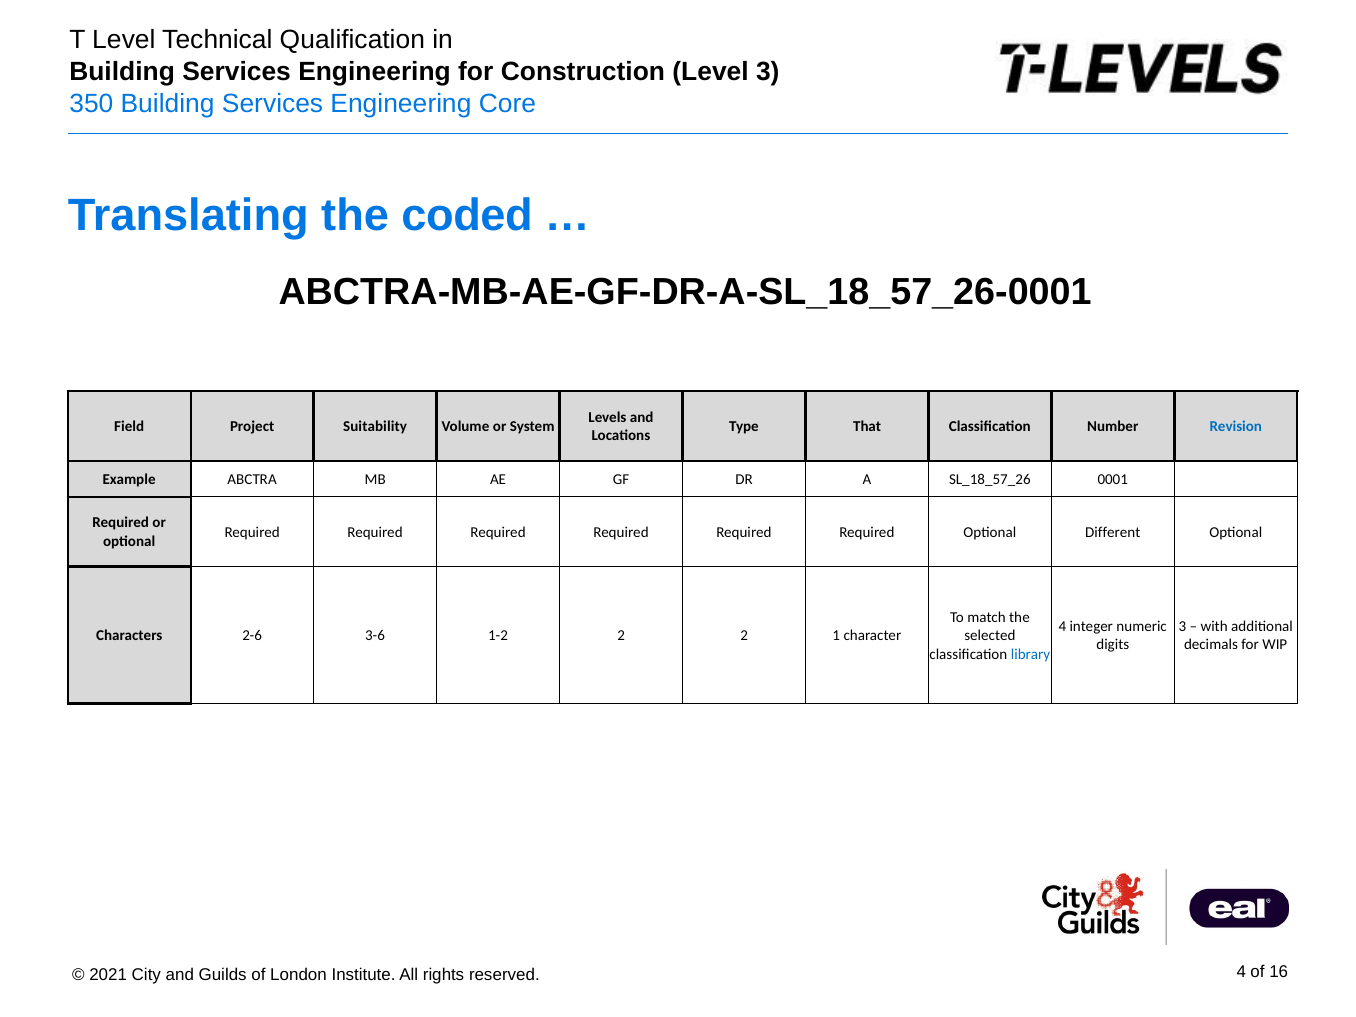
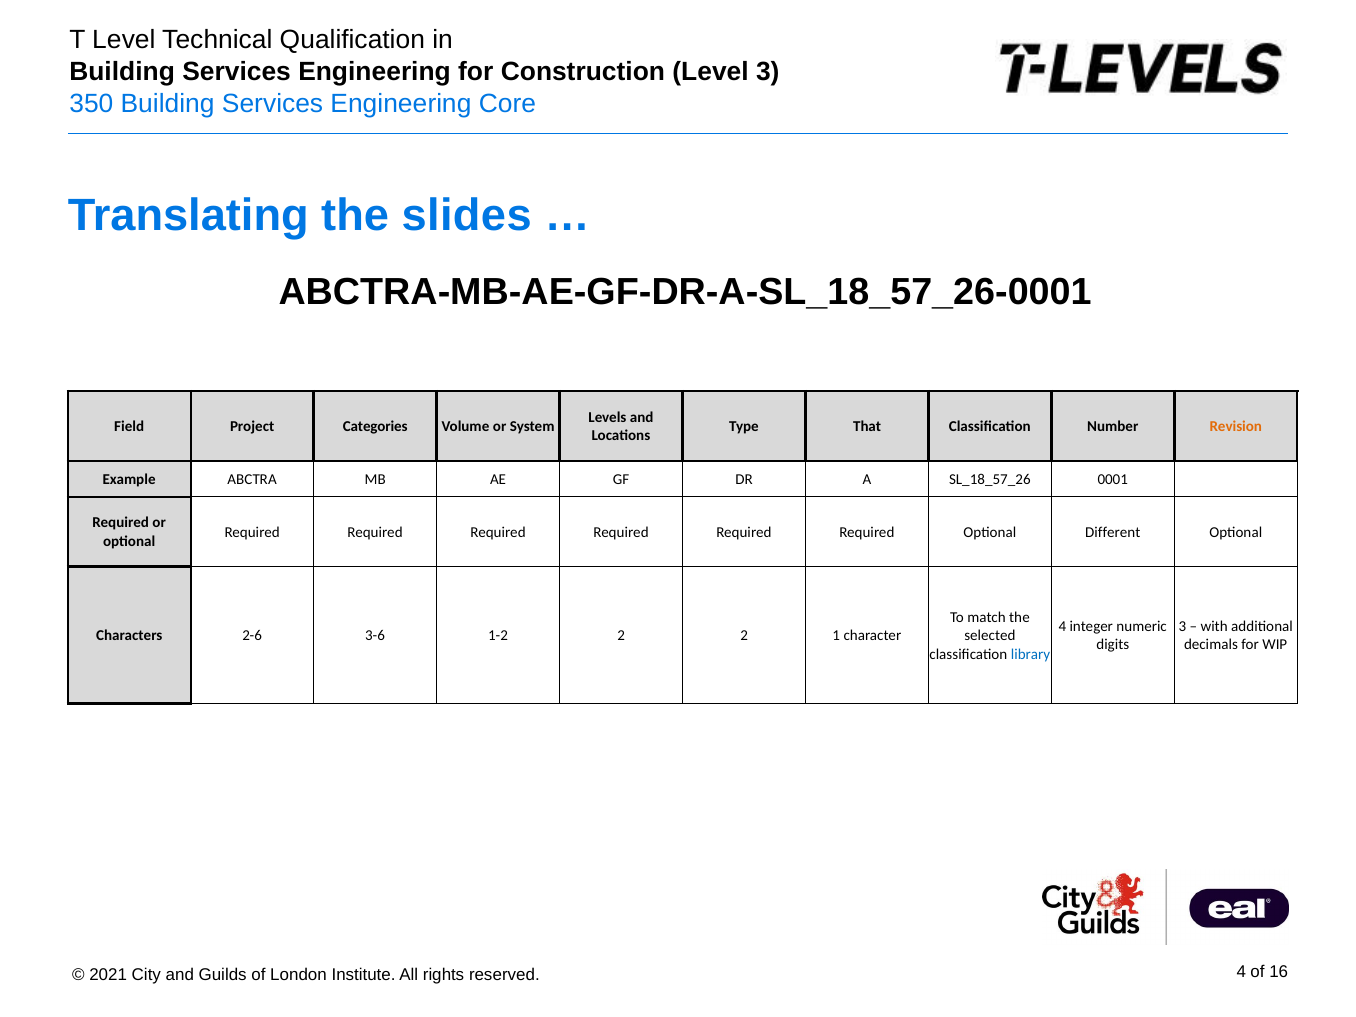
coded: coded -> slides
Suitability: Suitability -> Categories
Revision colour: blue -> orange
